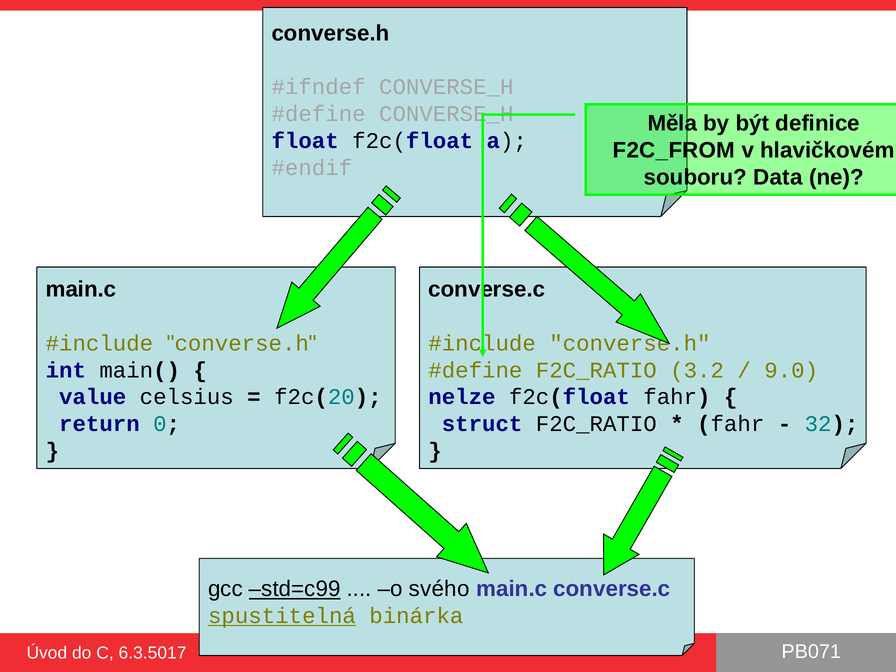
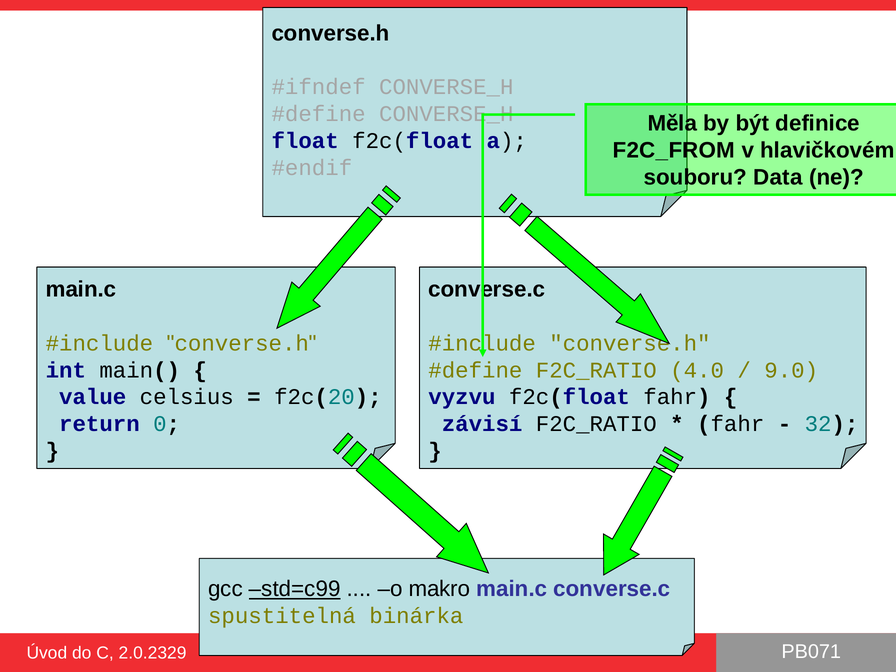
3.2: 3.2 -> 4.0
nelze: nelze -> vyzvu
struct: struct -> závisí
svého: svého -> makro
spustitelná underline: present -> none
6.3.5017: 6.3.5017 -> 2.0.2329
